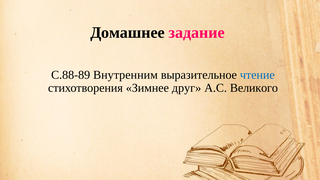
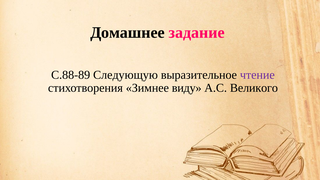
Внутренним: Внутренним -> Следующую
чтение colour: blue -> purple
друг: друг -> виду
